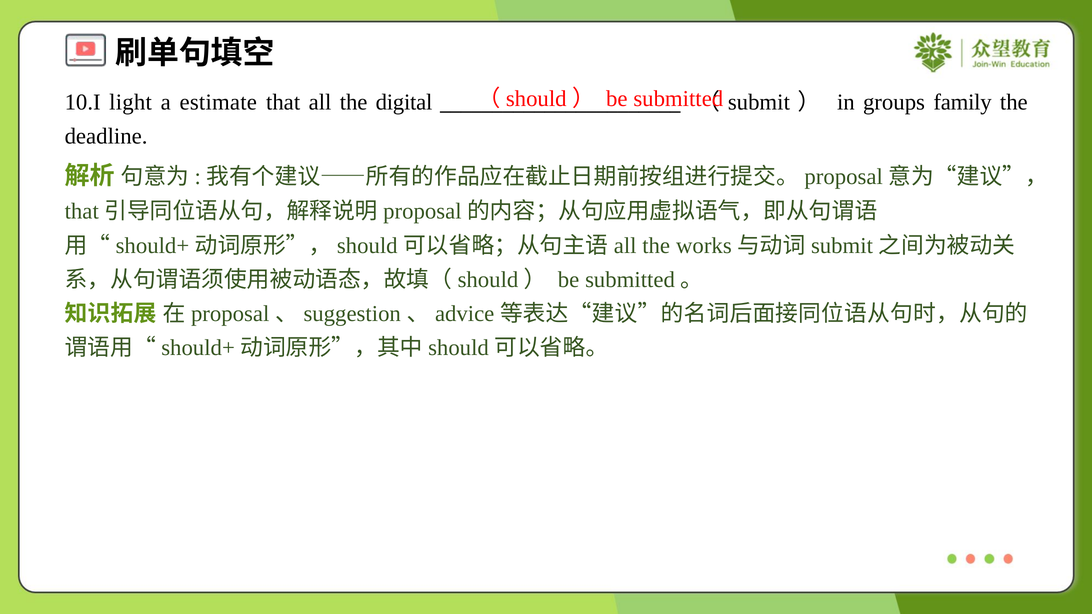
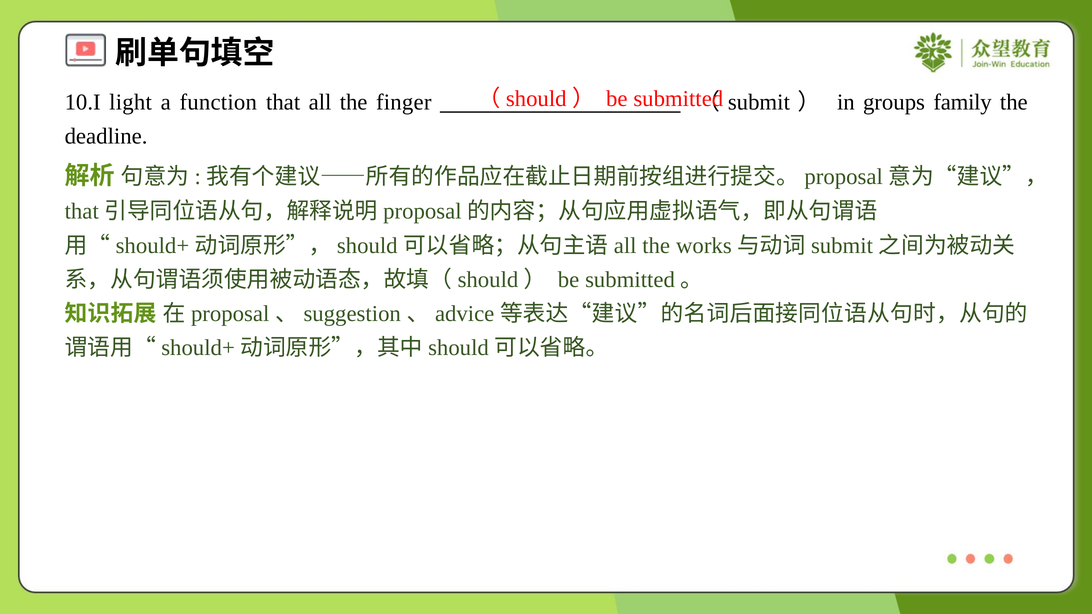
estimate: estimate -> function
digital: digital -> finger
